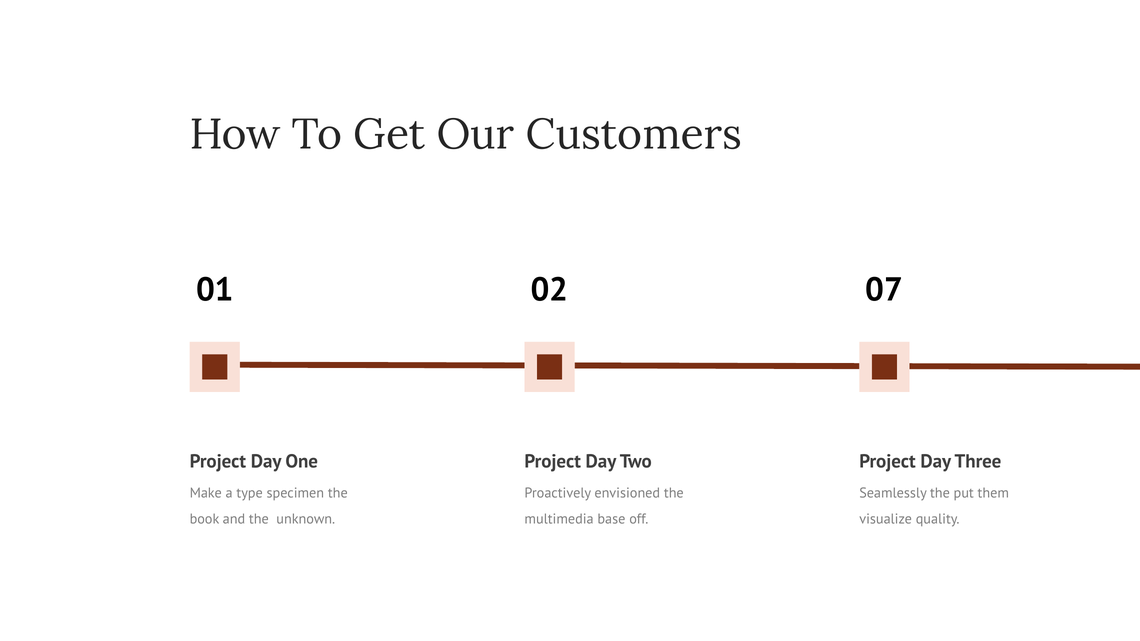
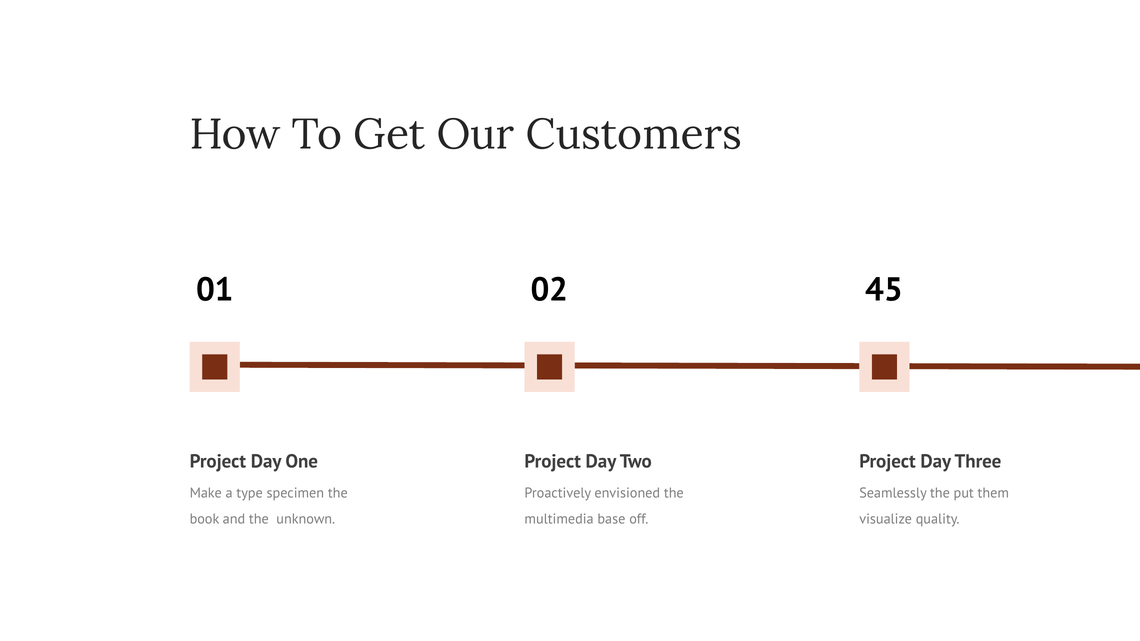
07: 07 -> 45
